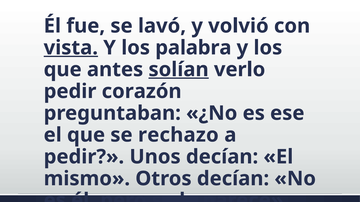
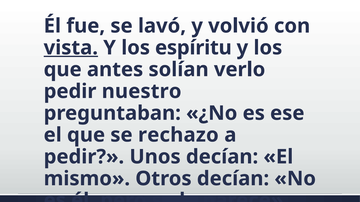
palabra: palabra -> espíritu
solían underline: present -> none
corazón: corazón -> nuestro
